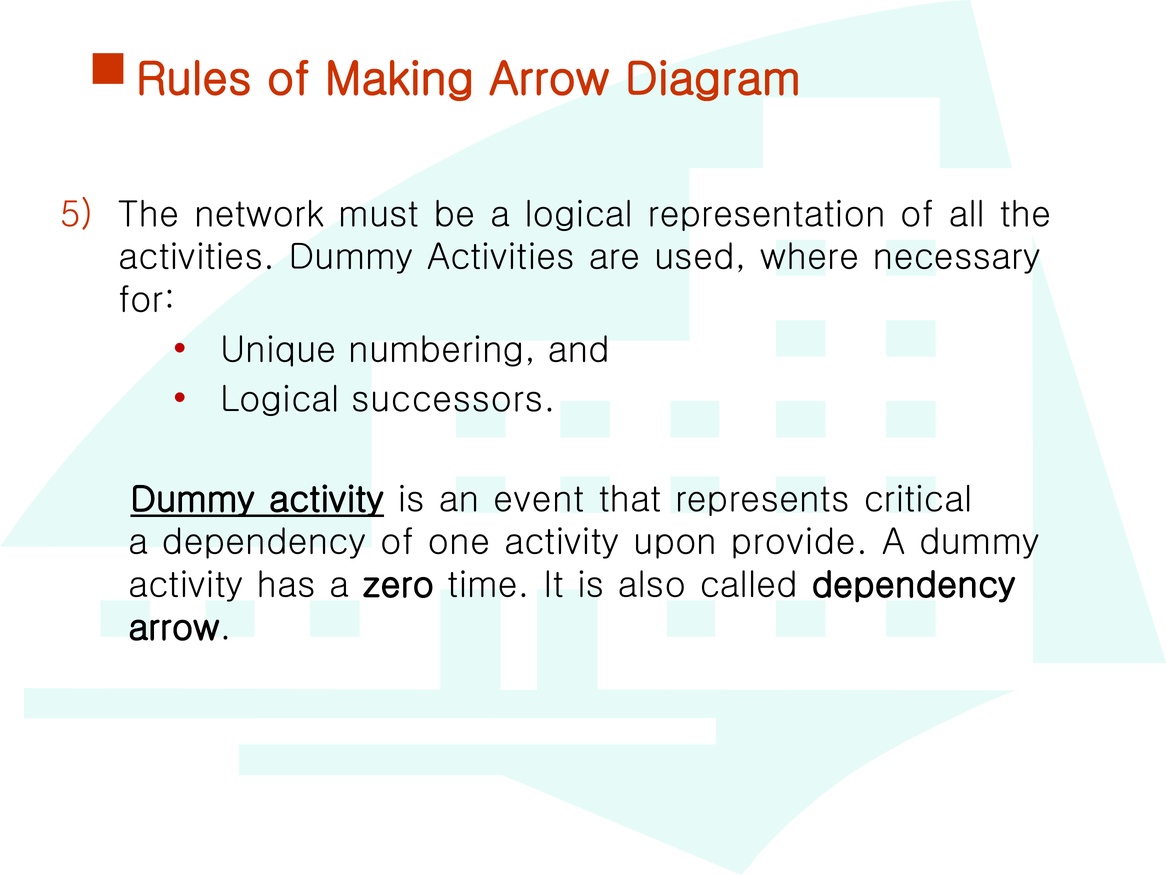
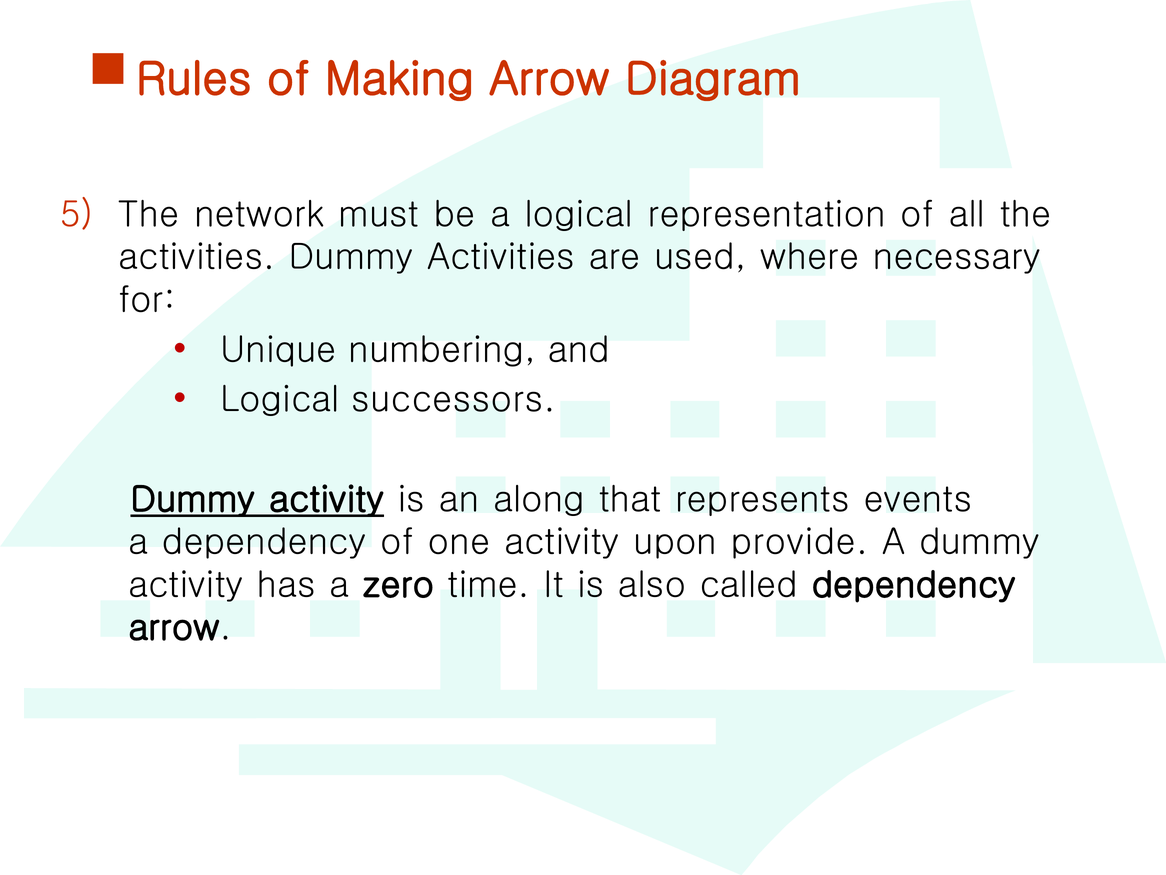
event: event -> along
critical: critical -> events
